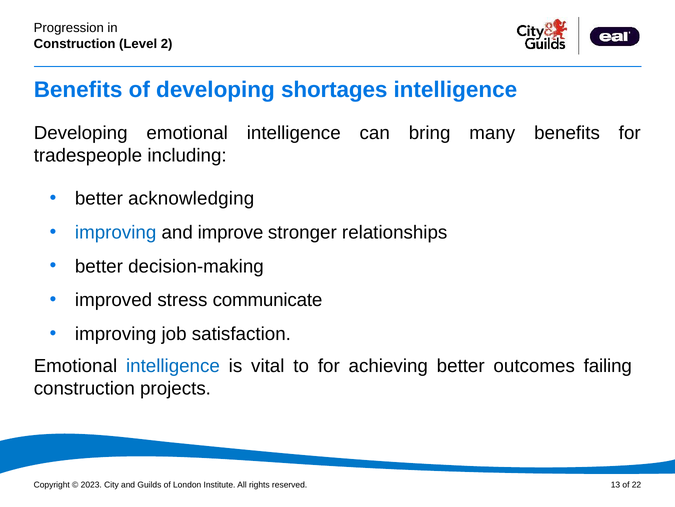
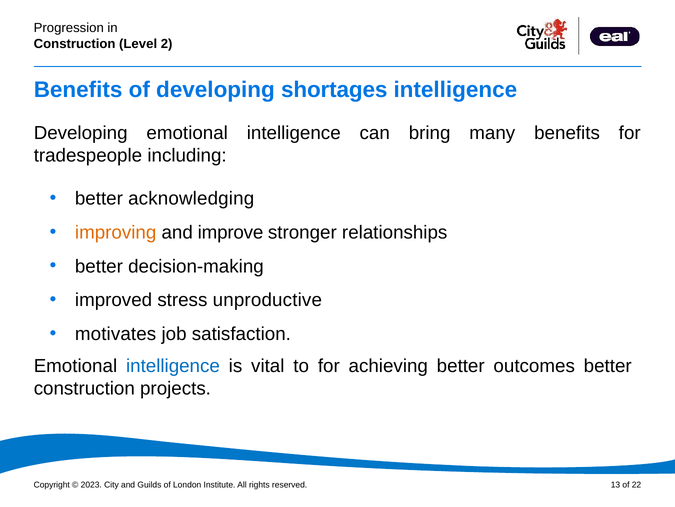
improving at (116, 232) colour: blue -> orange
communicate: communicate -> unproductive
improving at (116, 333): improving -> motivates
outcomes failing: failing -> better
